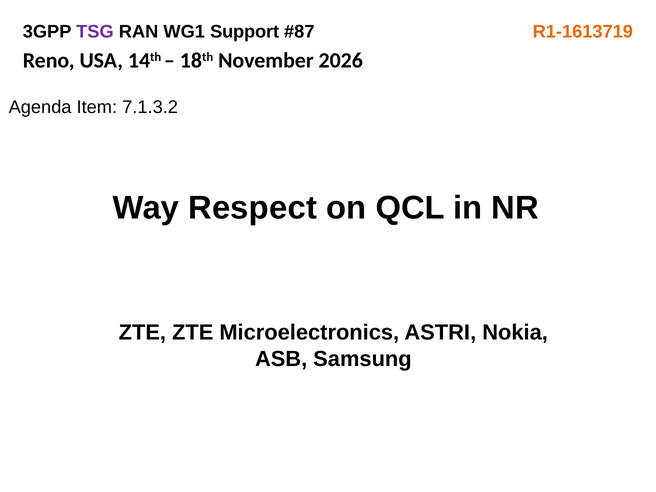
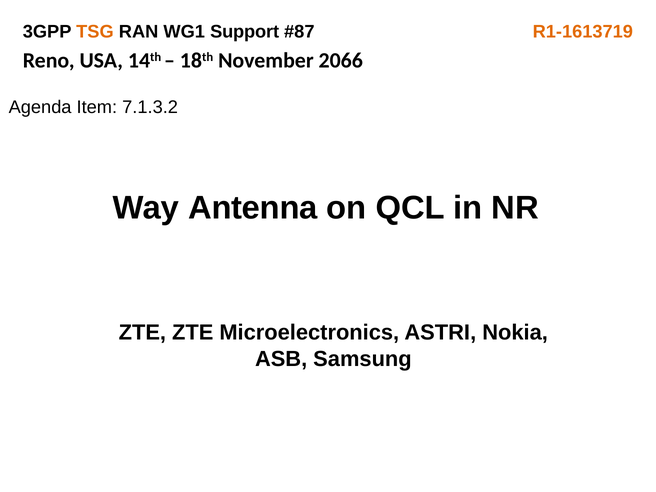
TSG colour: purple -> orange
2026: 2026 -> 2066
Respect: Respect -> Antenna
